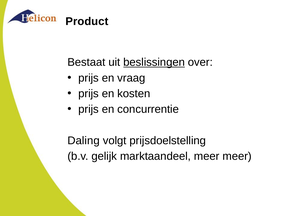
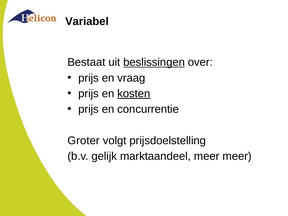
Product: Product -> Variabel
kosten underline: none -> present
Daling: Daling -> Groter
